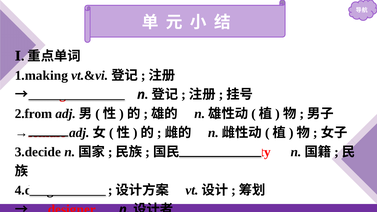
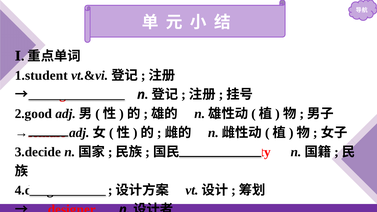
1.making: 1.making -> 1.student
2.from: 2.from -> 2.good
